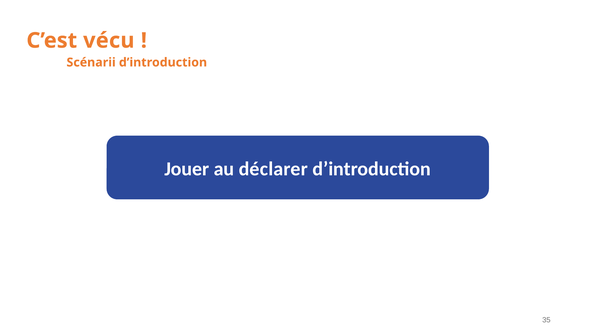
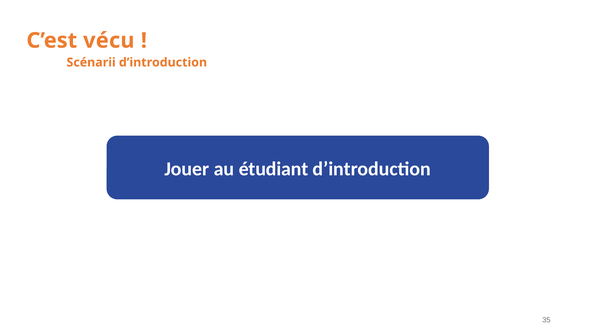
déclarer: déclarer -> étudiant
